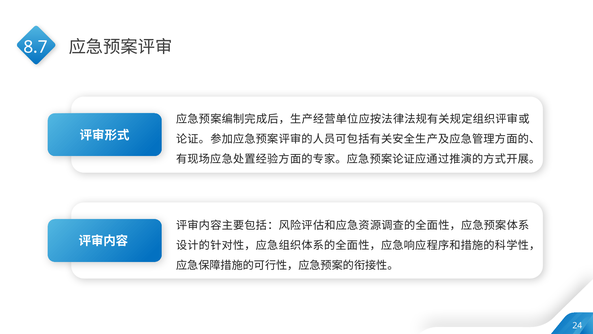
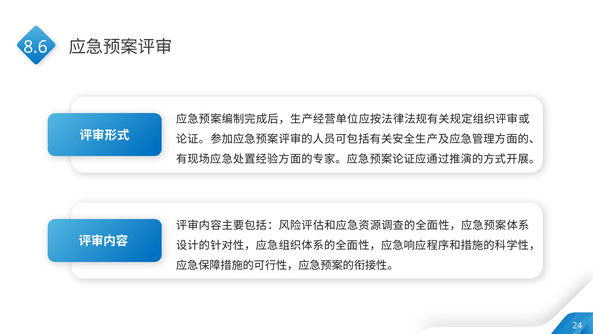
8.7: 8.7 -> 8.6
